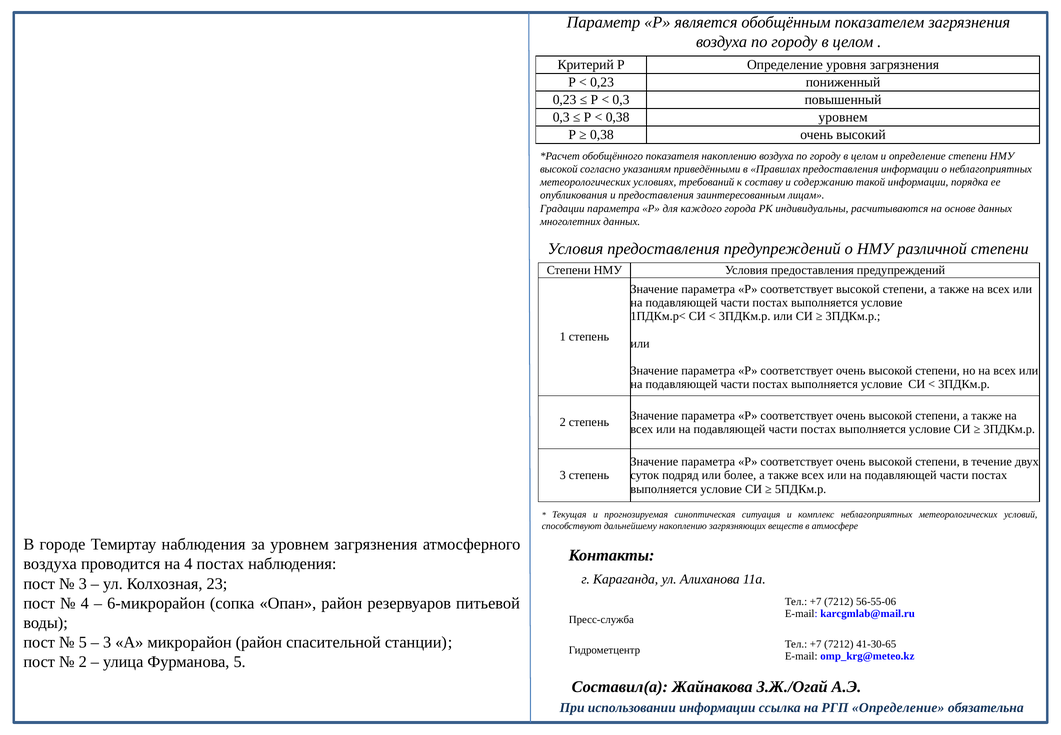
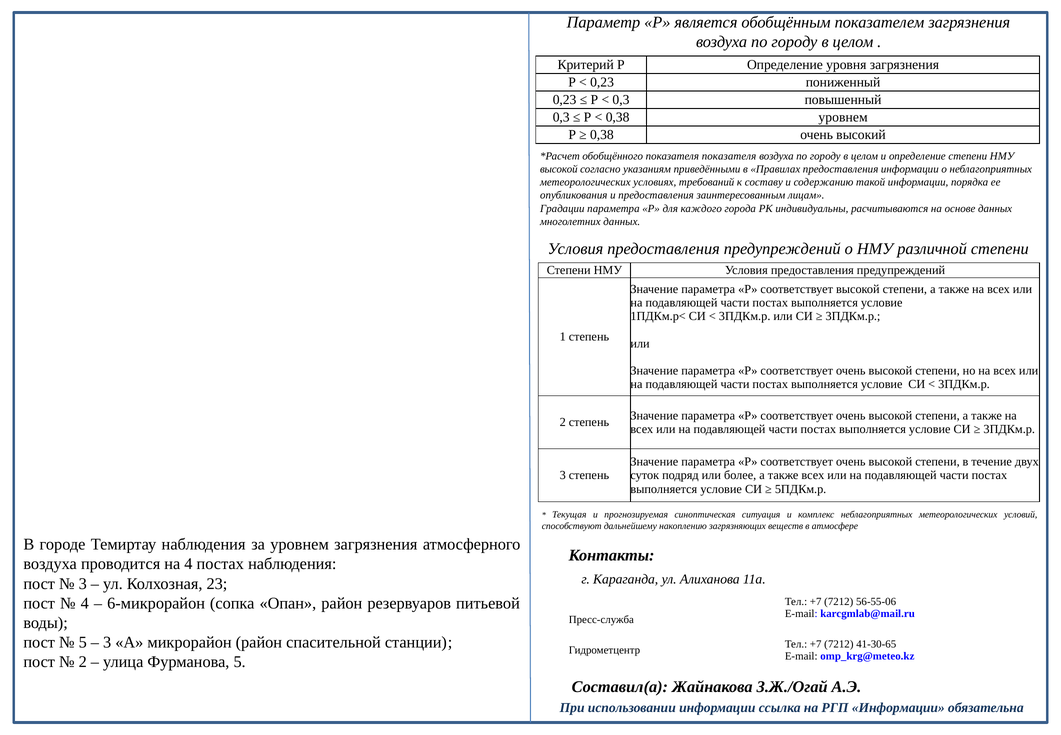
показателя накоплению: накоплению -> показателя
РГП Определение: Определение -> Информации
